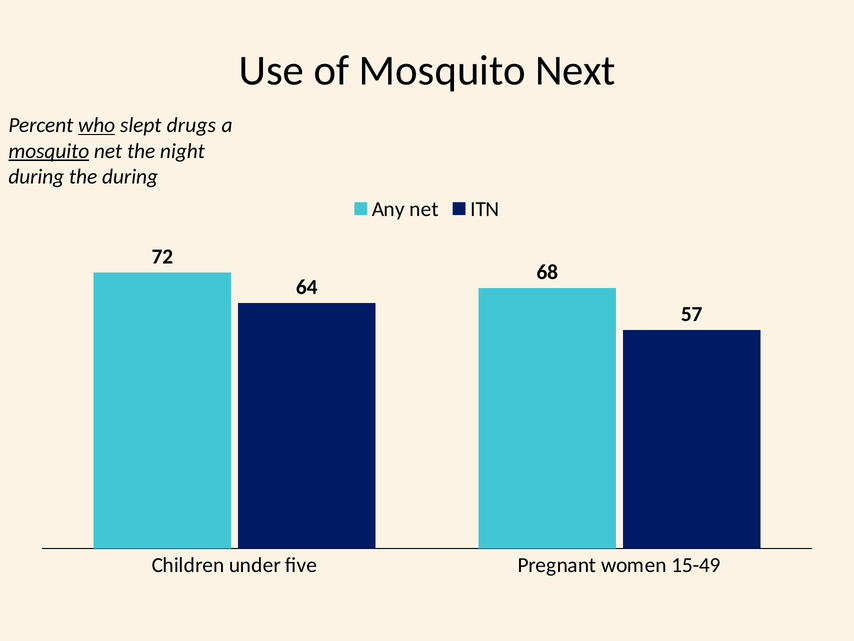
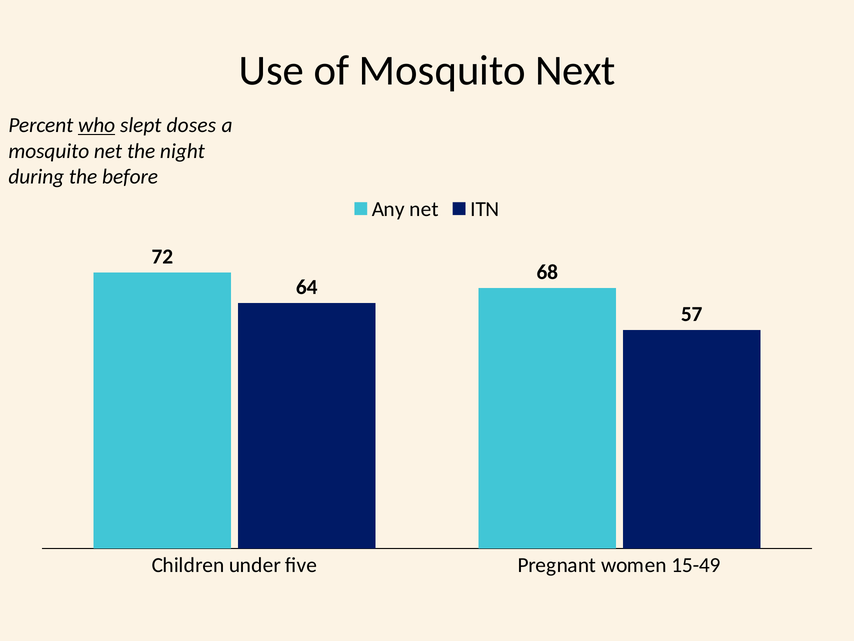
drugs: drugs -> doses
mosquito at (49, 151) underline: present -> none
the during: during -> before
